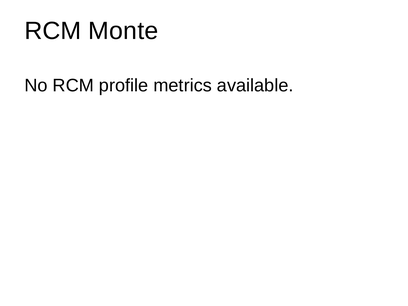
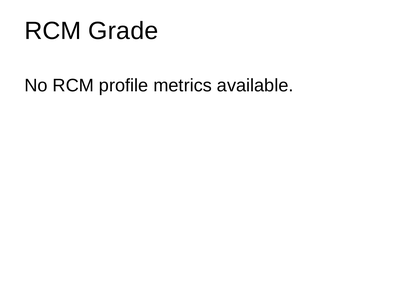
Monte: Monte -> Grade
